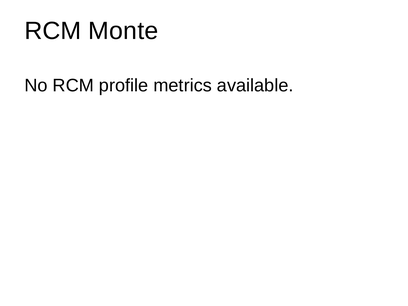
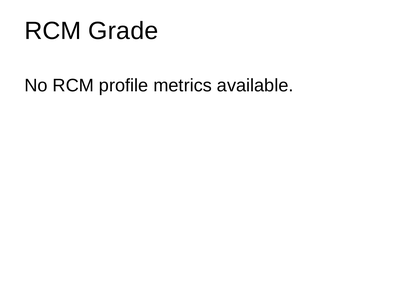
Monte: Monte -> Grade
